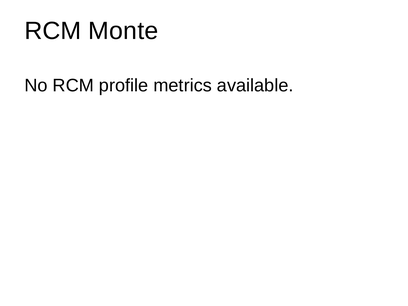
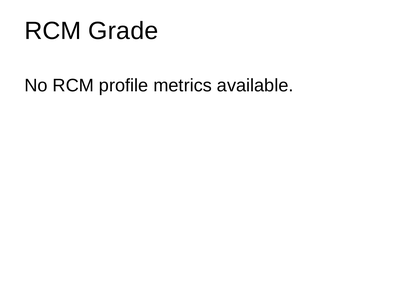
Monte: Monte -> Grade
